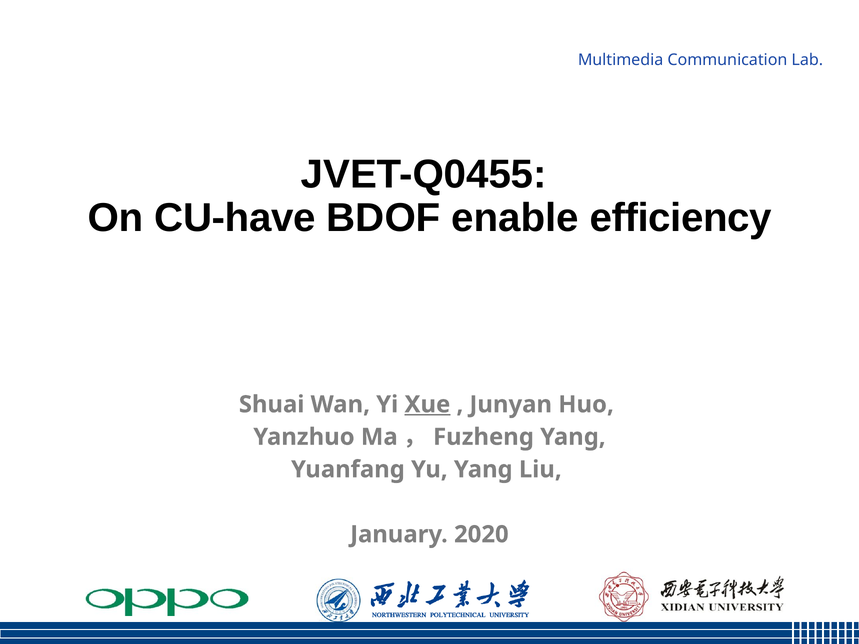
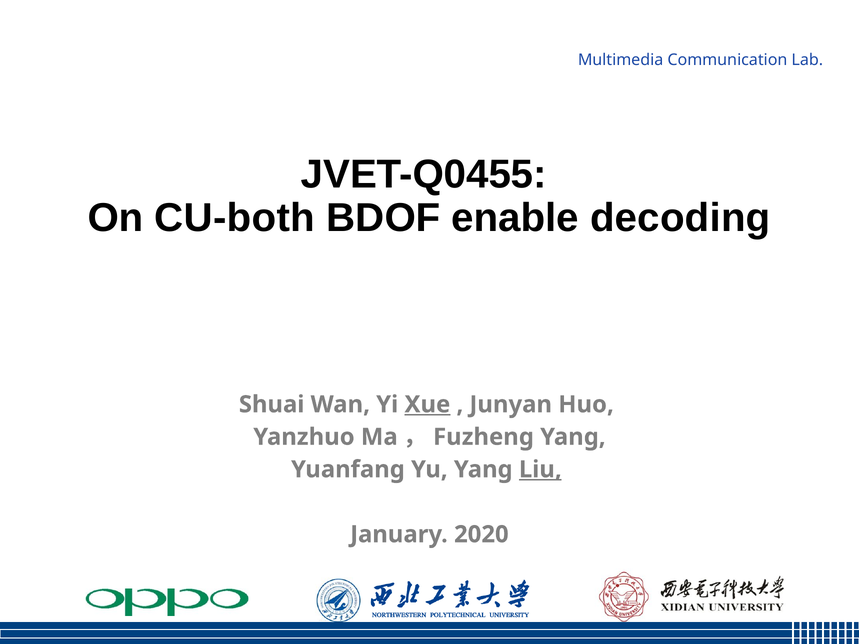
CU-have: CU-have -> CU-both
efficiency: efficiency -> decoding
Liu underline: none -> present
